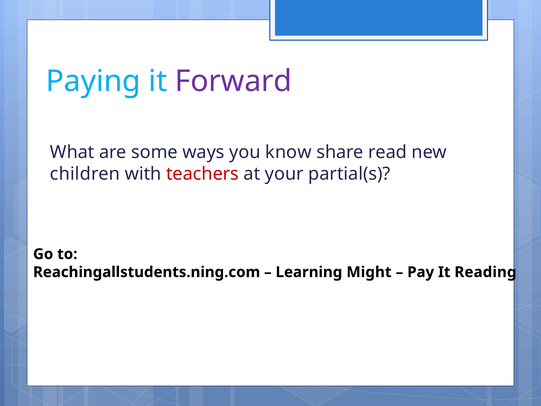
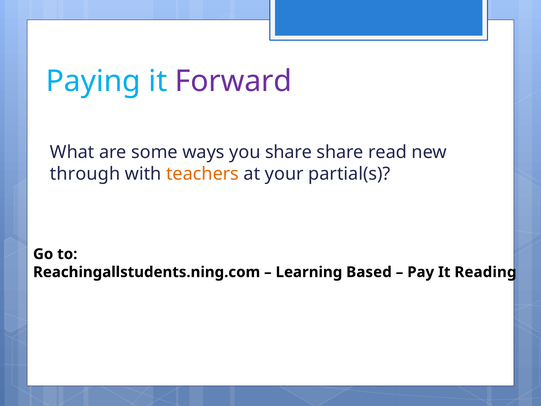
you know: know -> share
children: children -> through
teachers colour: red -> orange
Might: Might -> Based
